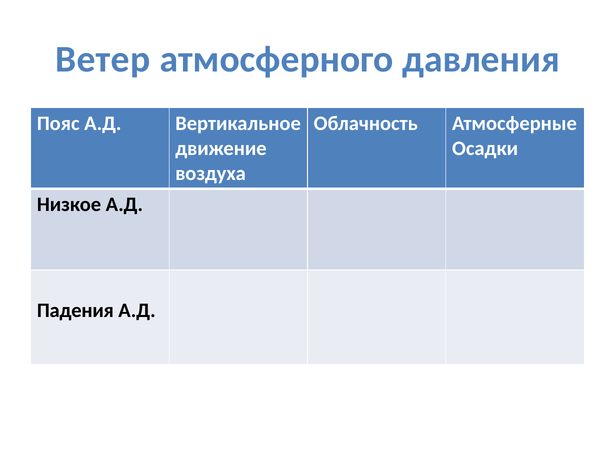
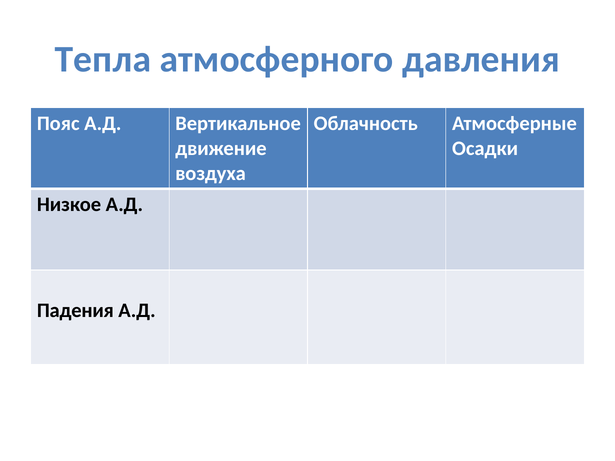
Ветер: Ветер -> Тепла
